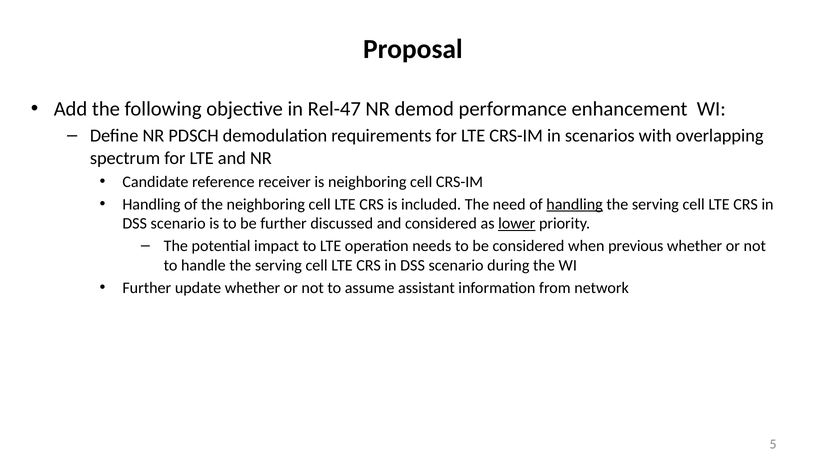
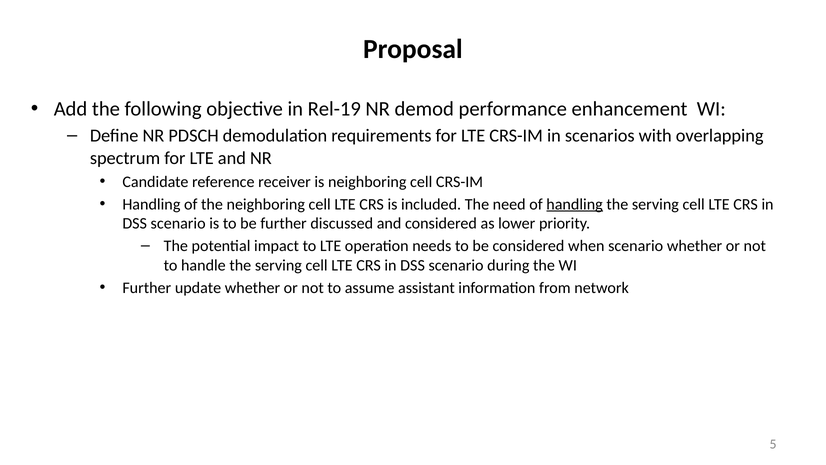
Rel-47: Rel-47 -> Rel-19
lower underline: present -> none
when previous: previous -> scenario
